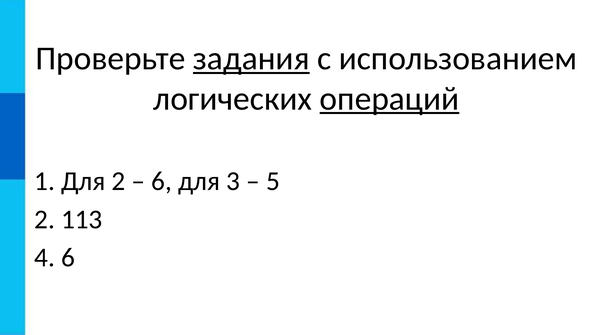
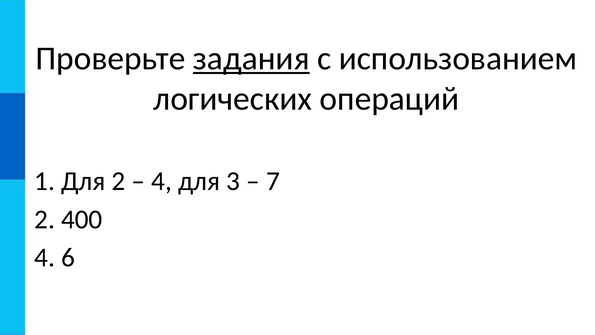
операций underline: present -> none
6 at (162, 181): 6 -> 4
5: 5 -> 7
113: 113 -> 400
